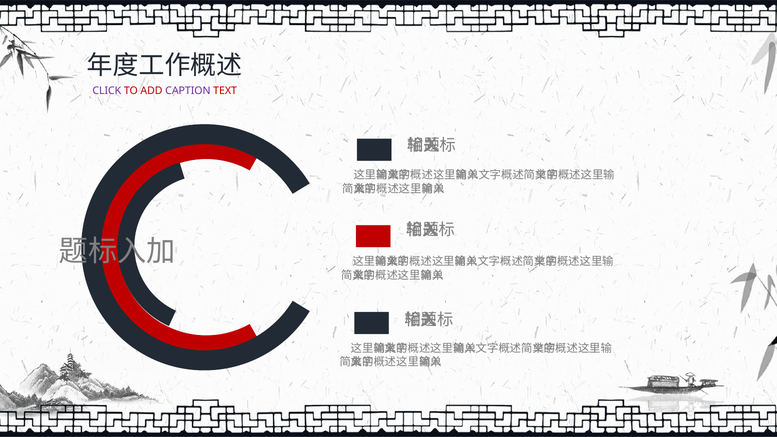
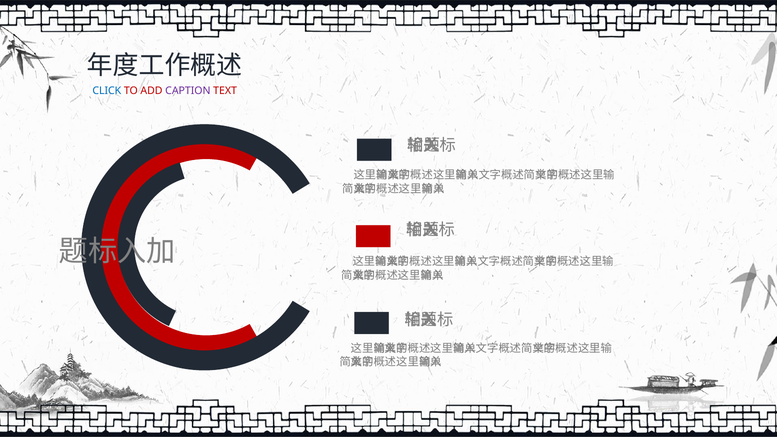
CLICK colour: purple -> blue
